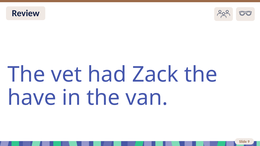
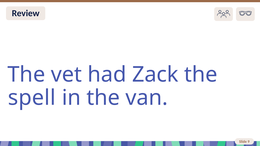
have: have -> spell
